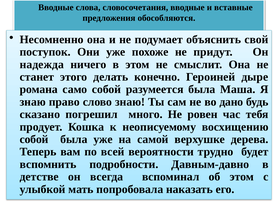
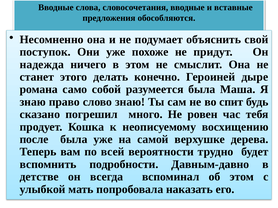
дано: дано -> спит
собой at (34, 140): собой -> после
